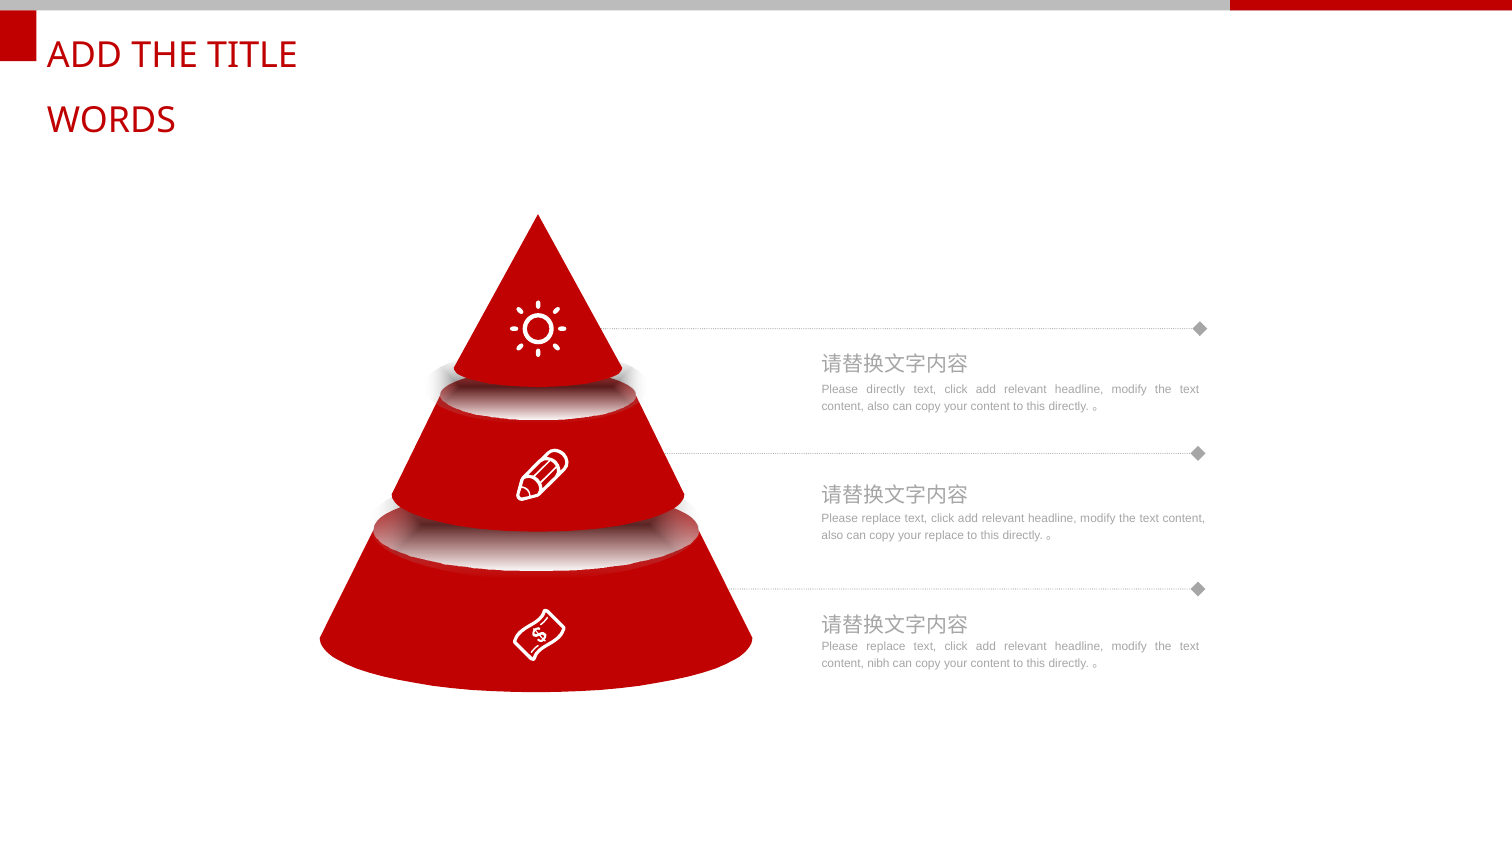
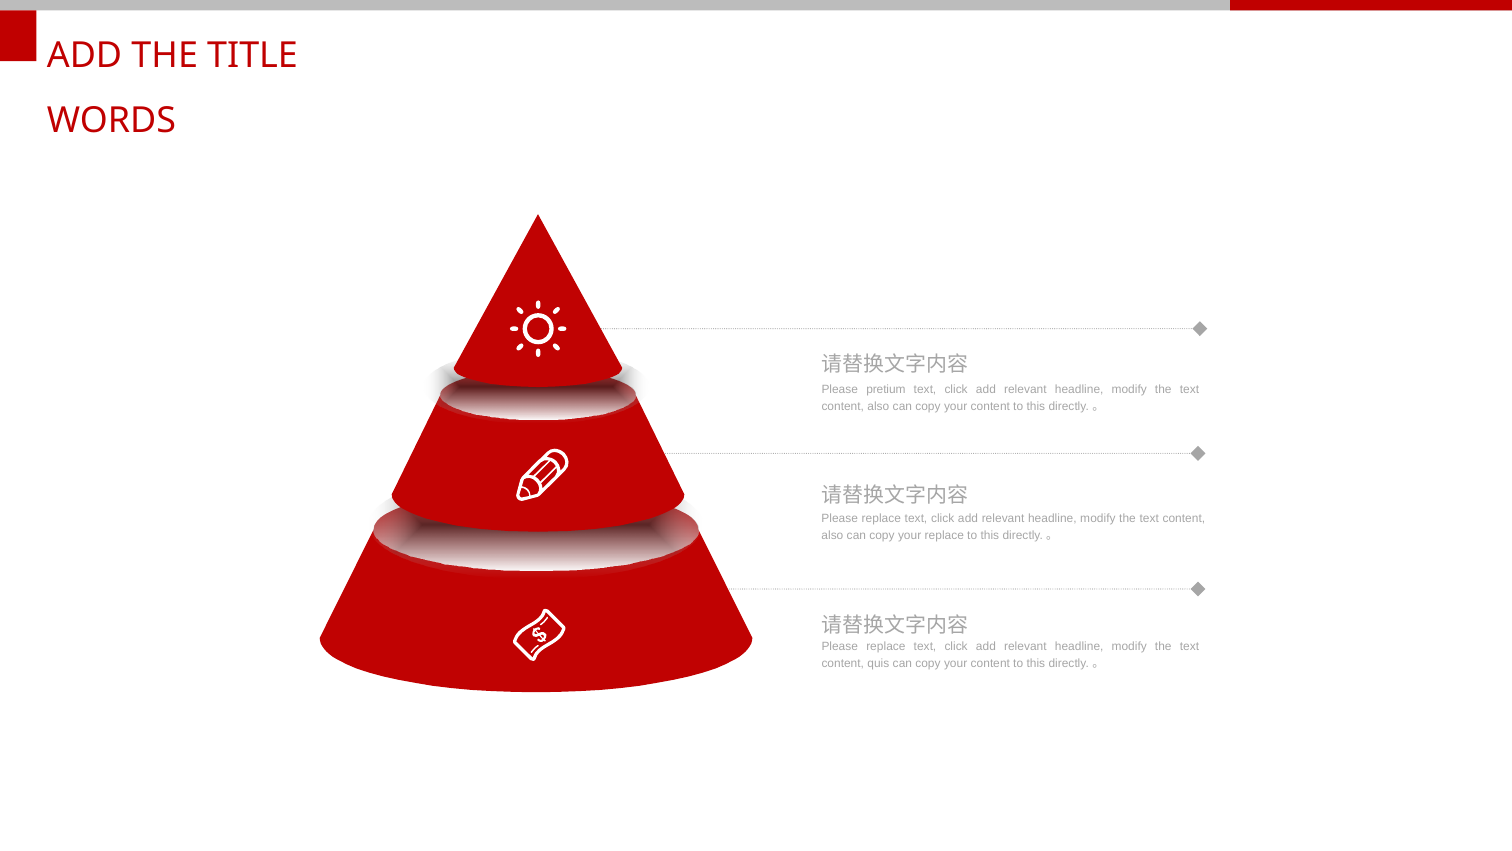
Please directly: directly -> pretium
nibh: nibh -> quis
